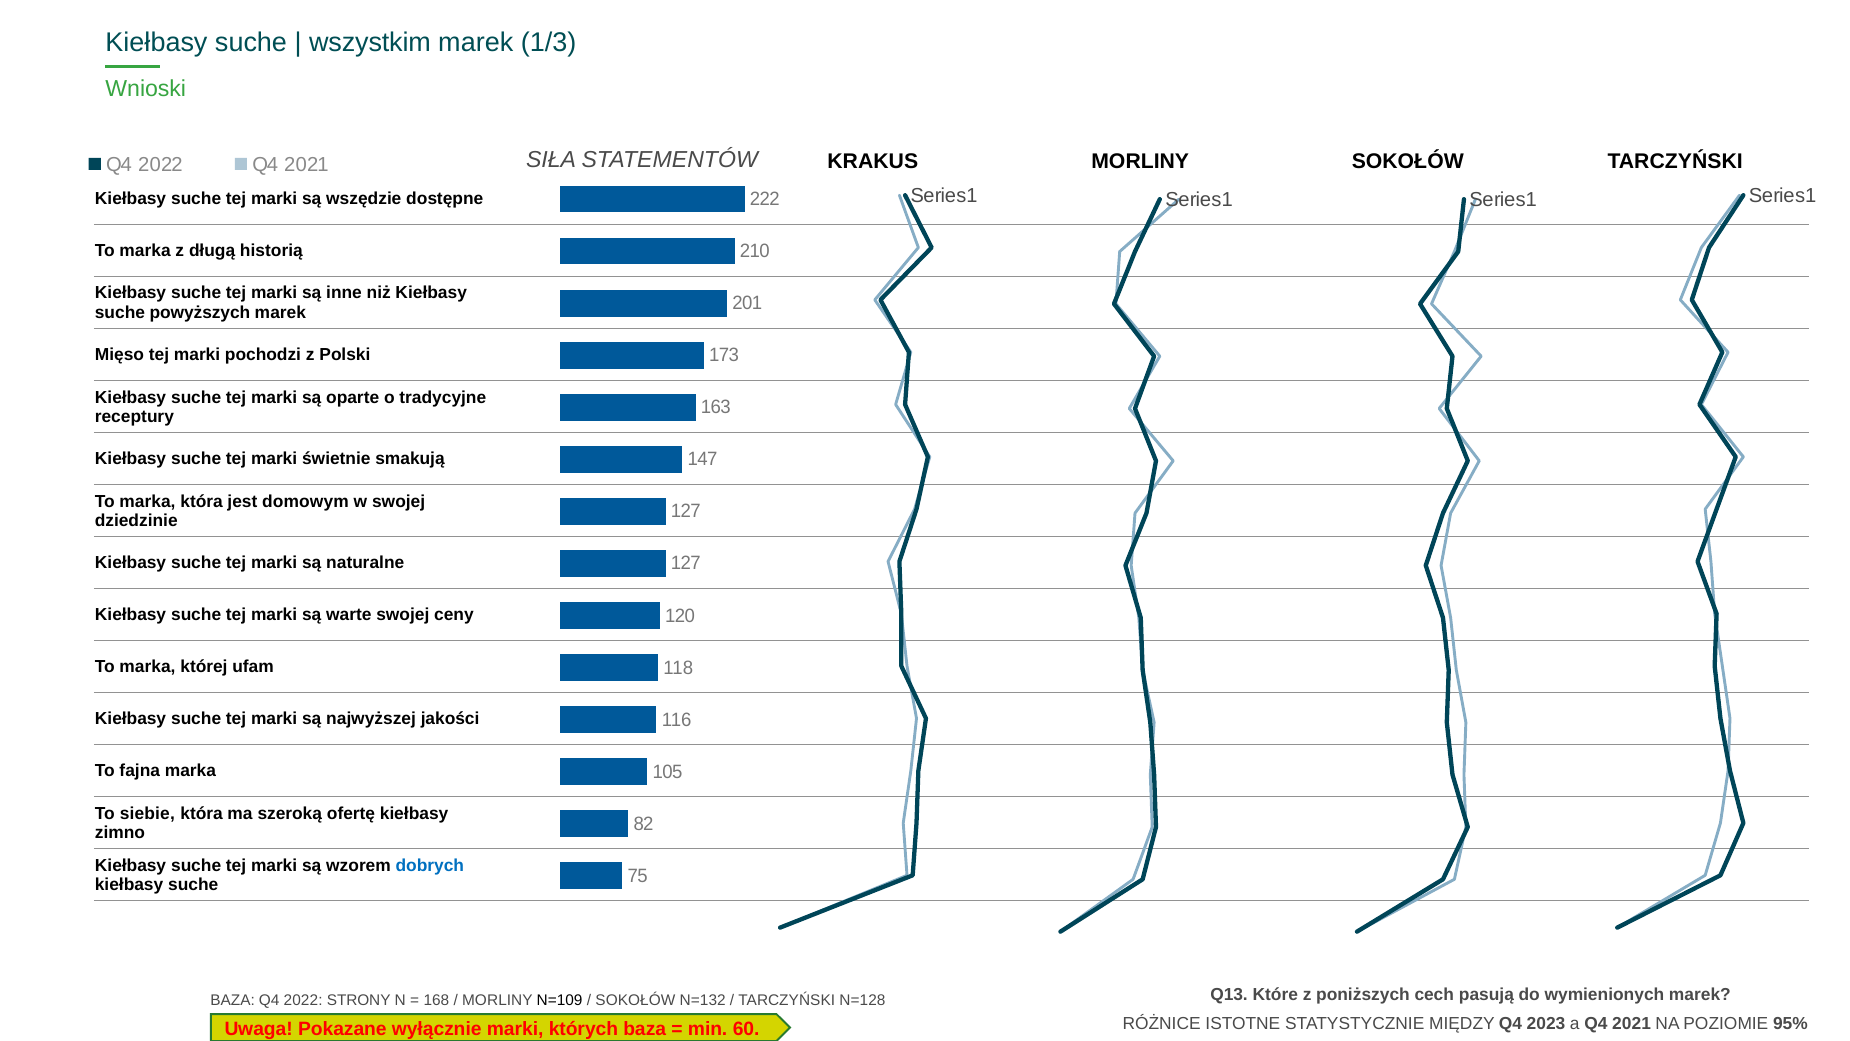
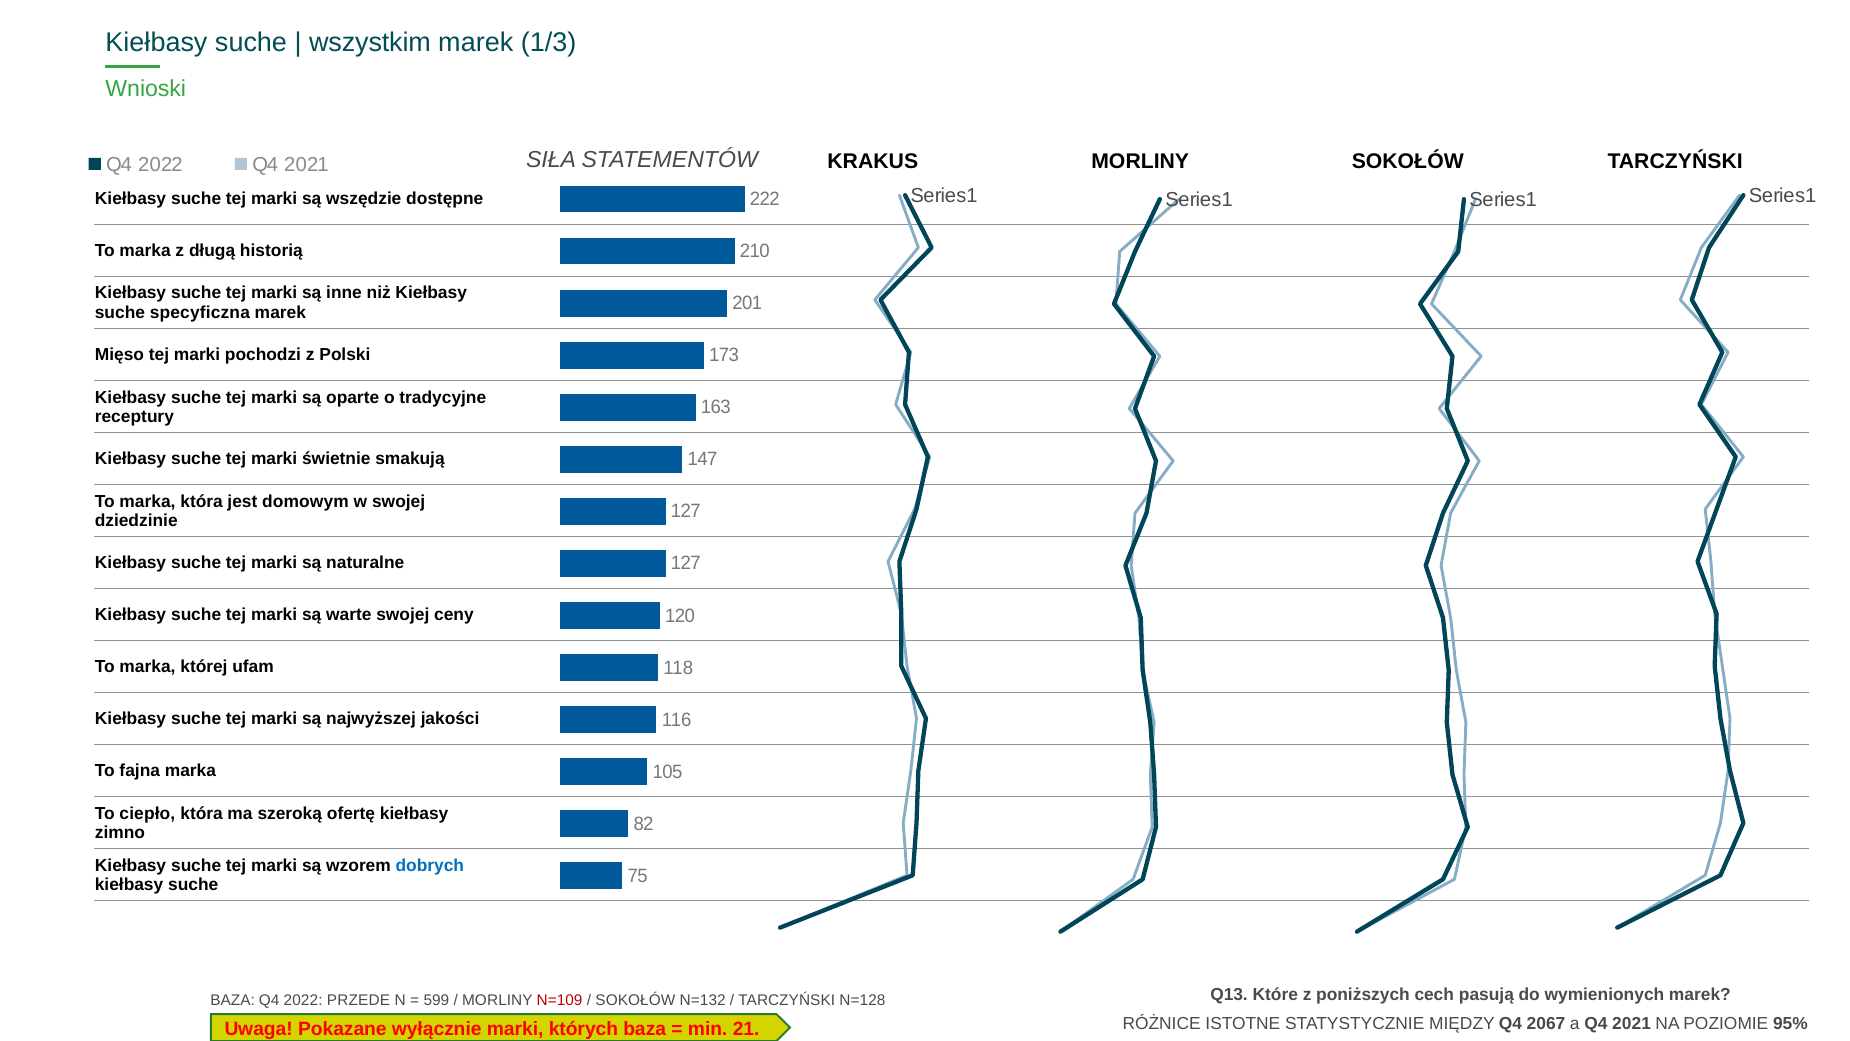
powyższych: powyższych -> specyficzna
siebie: siebie -> ciepło
STRONY: STRONY -> PRZEDE
168: 168 -> 599
N=109 colour: black -> red
2023: 2023 -> 2067
60: 60 -> 21
